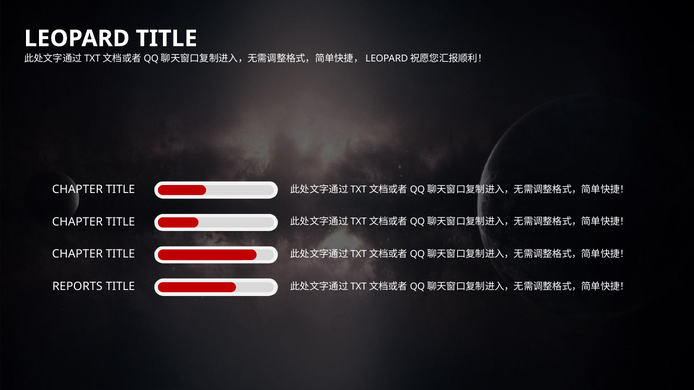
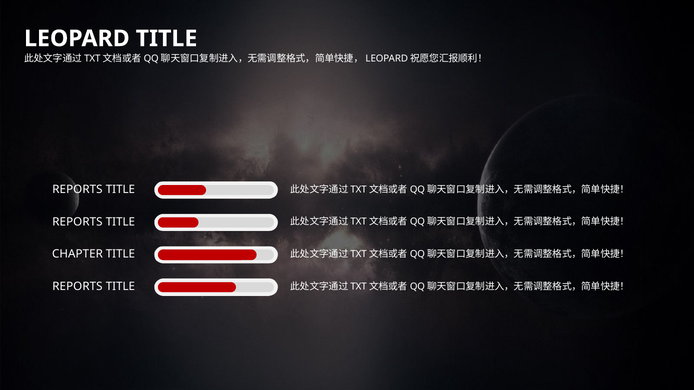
CHAPTER at (77, 190): CHAPTER -> REPORTS
CHAPTER at (77, 222): CHAPTER -> REPORTS
